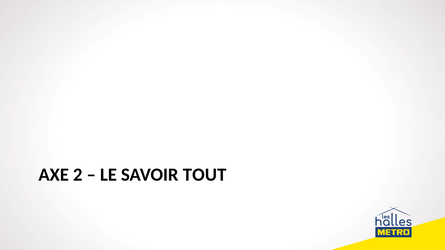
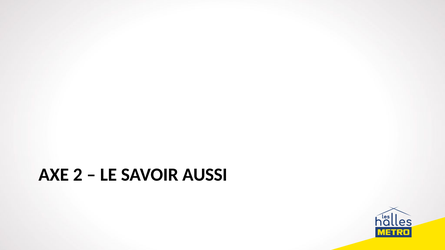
TOUT: TOUT -> AUSSI
